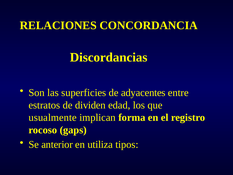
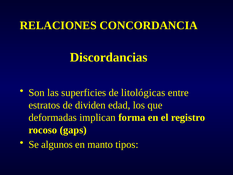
adyacentes: adyacentes -> litológicas
usualmente: usualmente -> deformadas
anterior: anterior -> algunos
utiliza: utiliza -> manto
